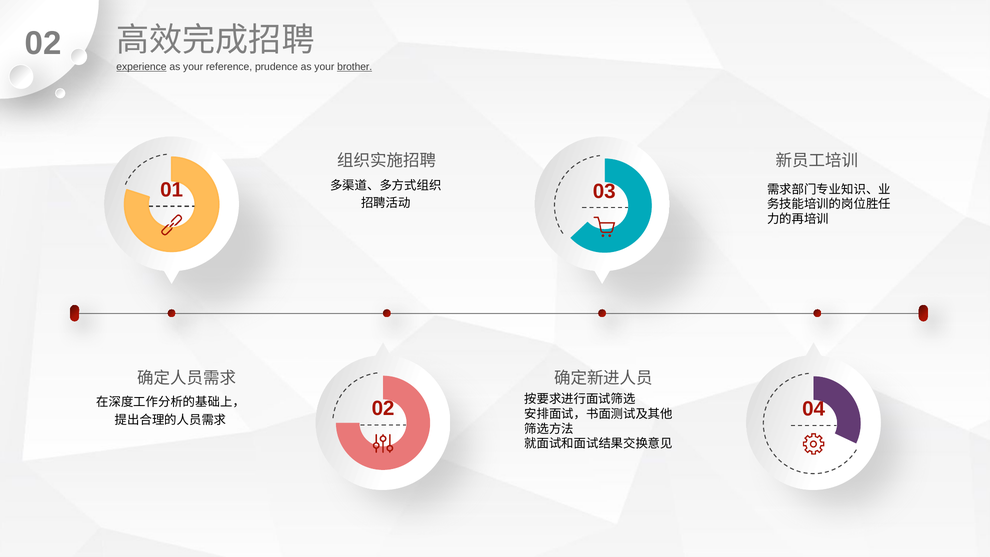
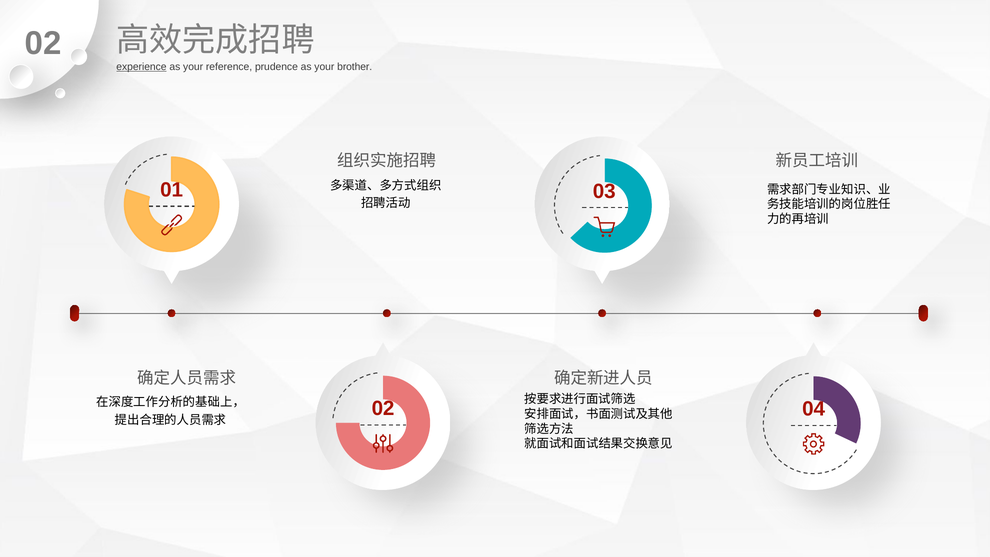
brother underline: present -> none
